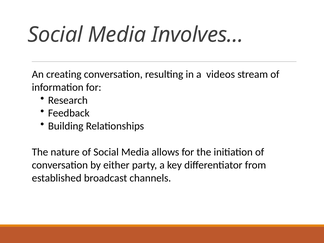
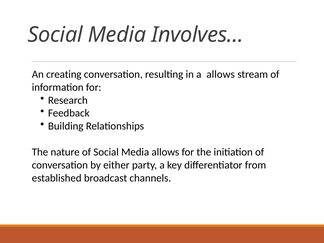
a videos: videos -> allows
